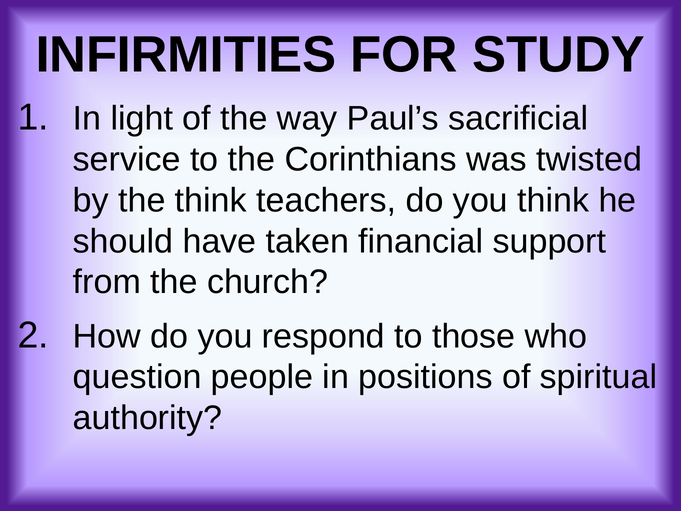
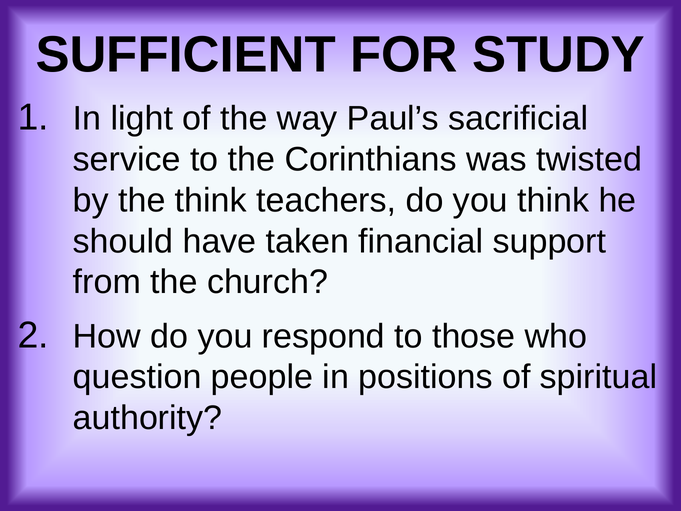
INFIRMITIES: INFIRMITIES -> SUFFICIENT
